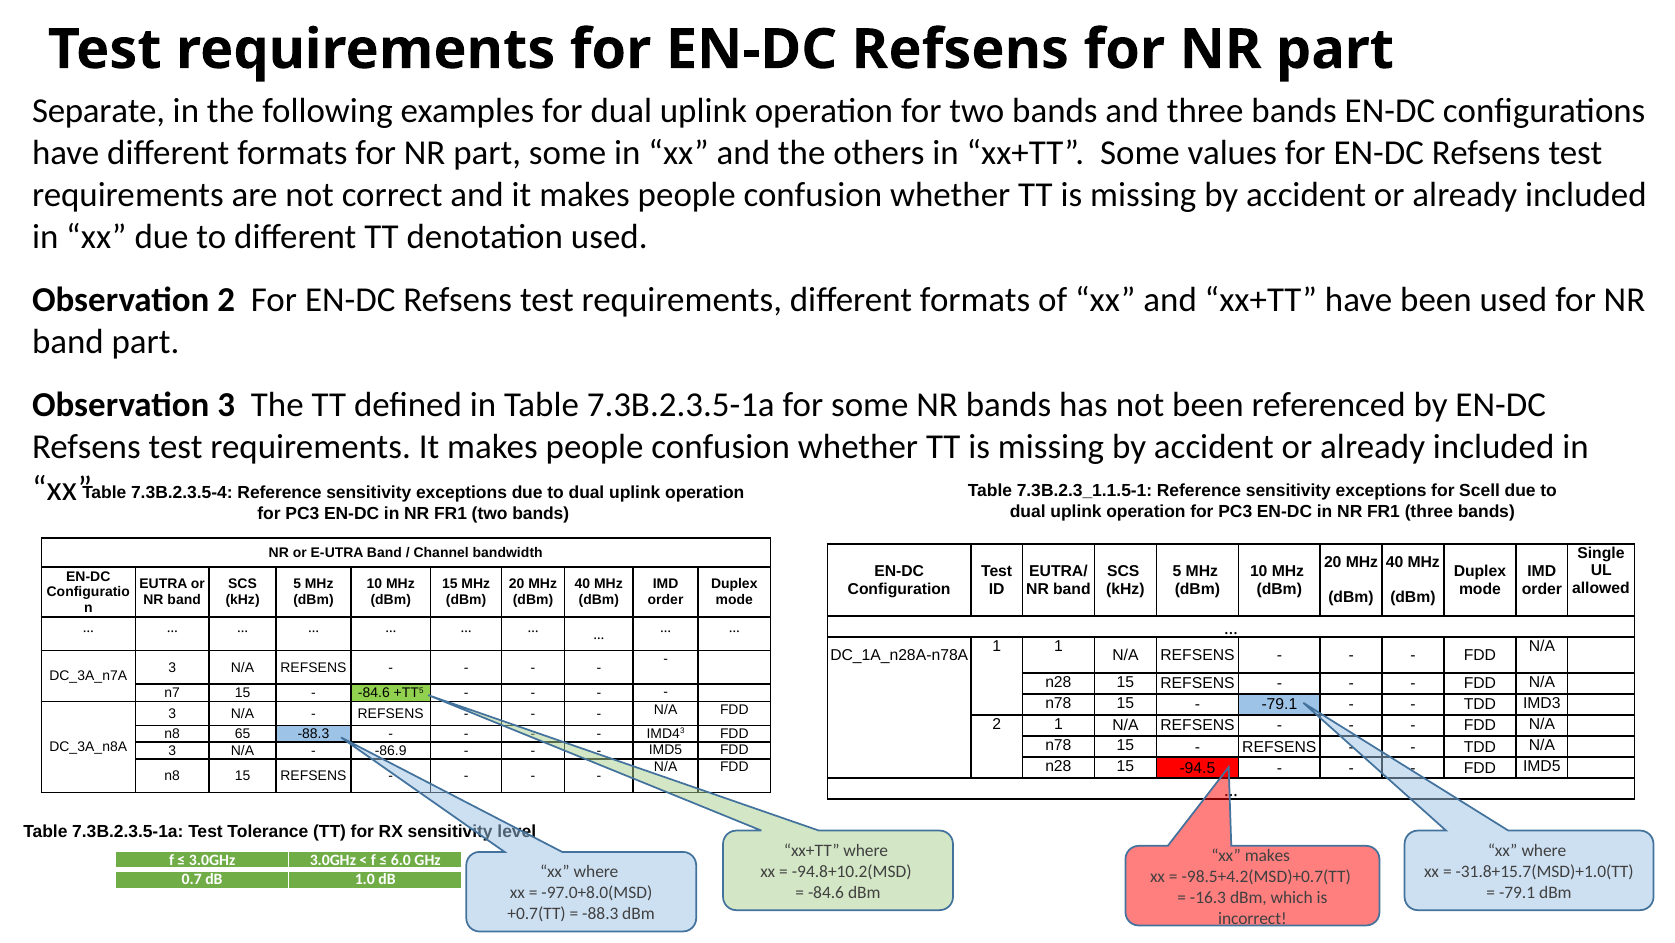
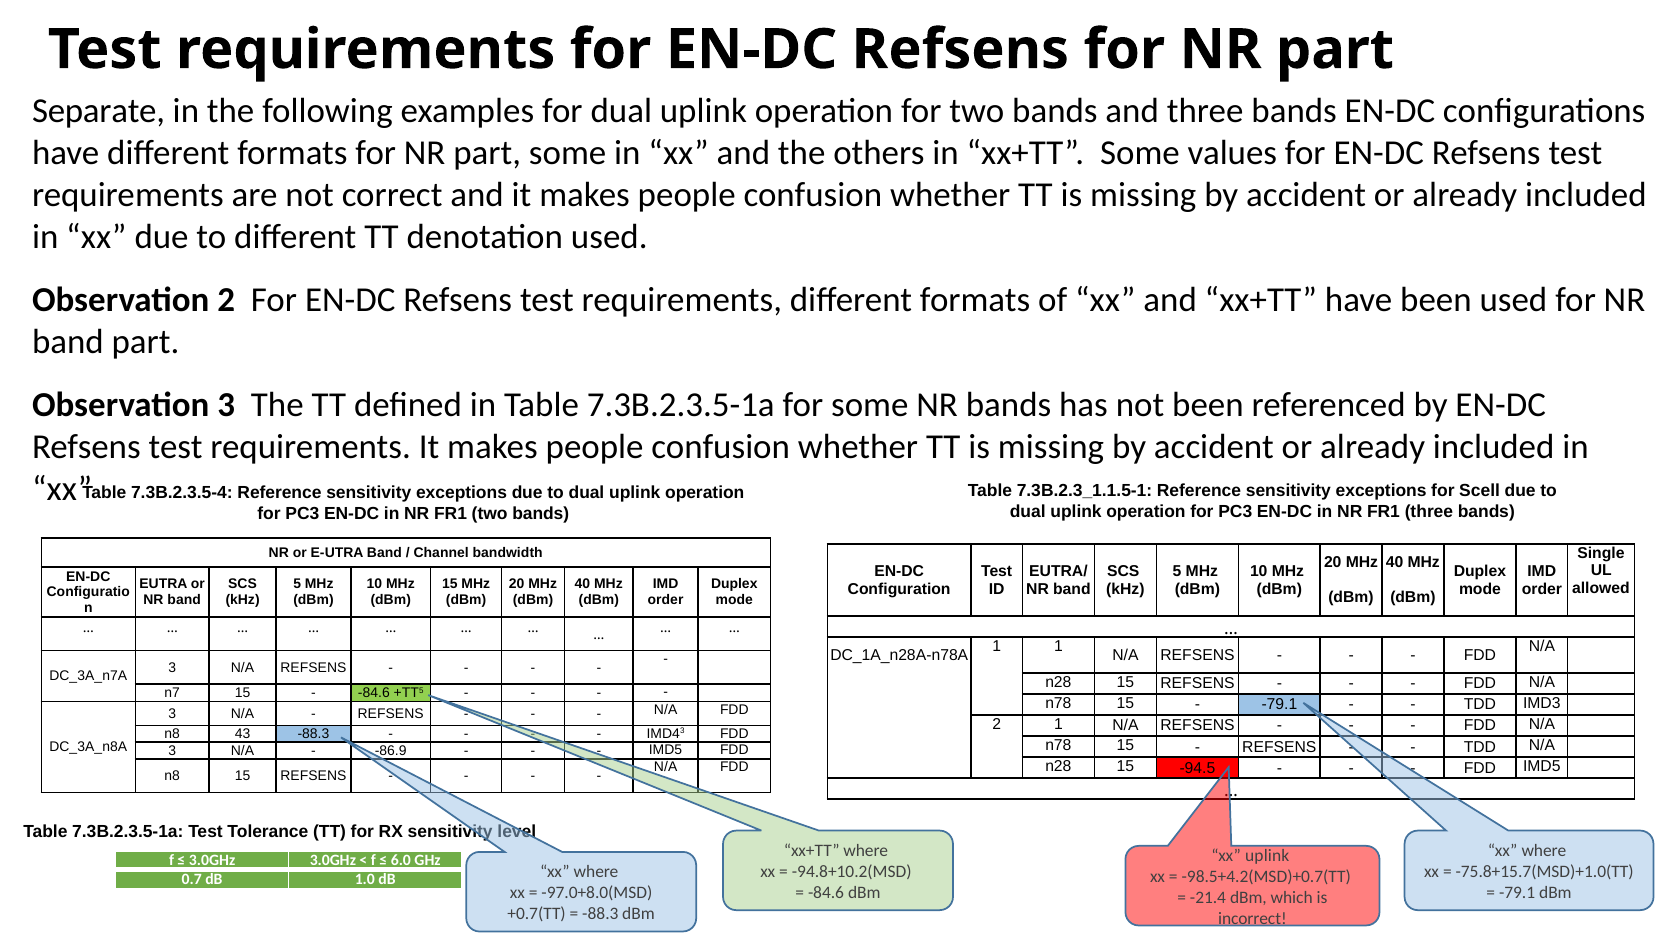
65: 65 -> 43
xx makes: makes -> uplink
-31.8+15.7(MSD)+1.0(TT: -31.8+15.7(MSD)+1.0(TT -> -75.8+15.7(MSD)+1.0(TT
-16.3: -16.3 -> -21.4
